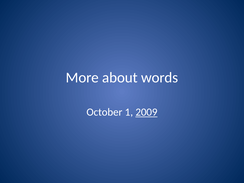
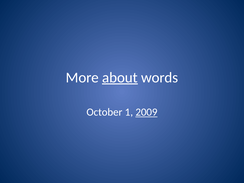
about underline: none -> present
